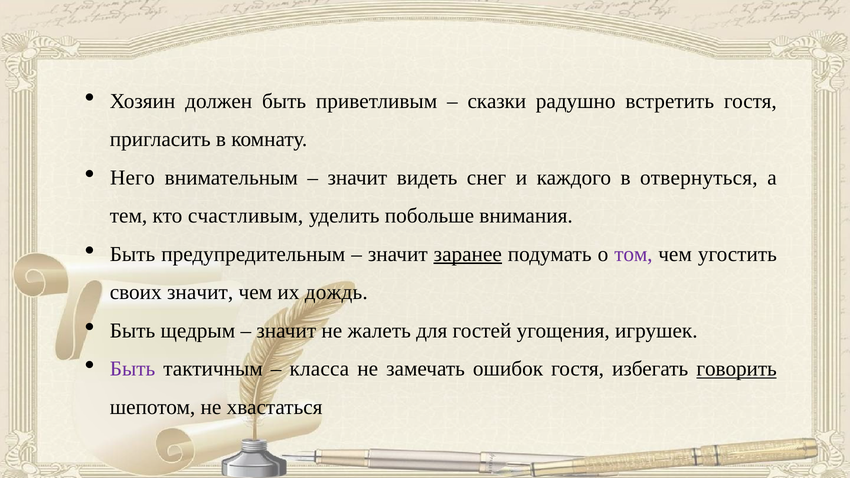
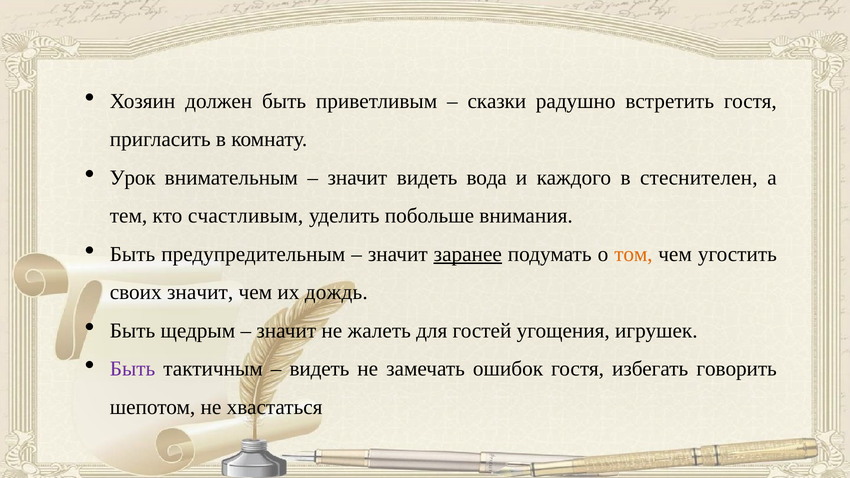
Него: Него -> Урок
снег: снег -> вода
отвернуться: отвернуться -> стеснителен
том colour: purple -> orange
класса at (319, 369): класса -> видеть
говорить underline: present -> none
